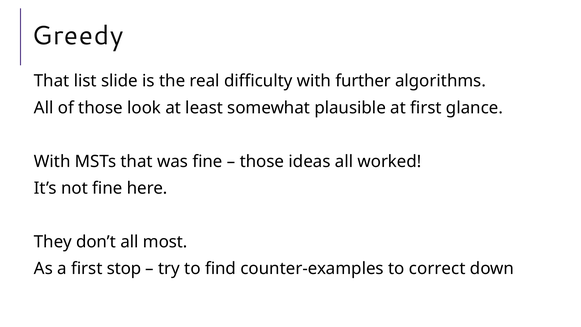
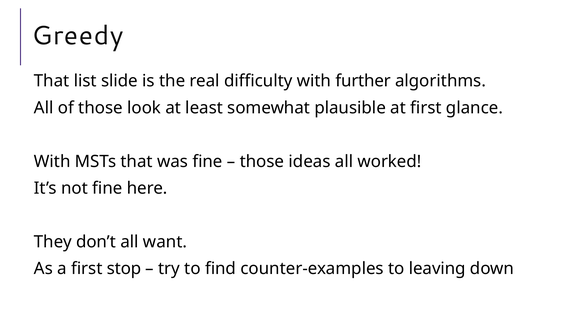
most: most -> want
correct: correct -> leaving
